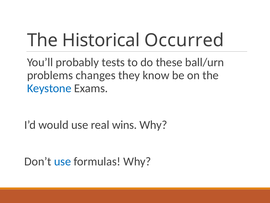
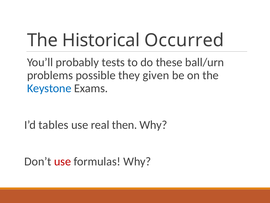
changes: changes -> possible
know: know -> given
would: would -> tables
wins: wins -> then
use at (63, 161) colour: blue -> red
